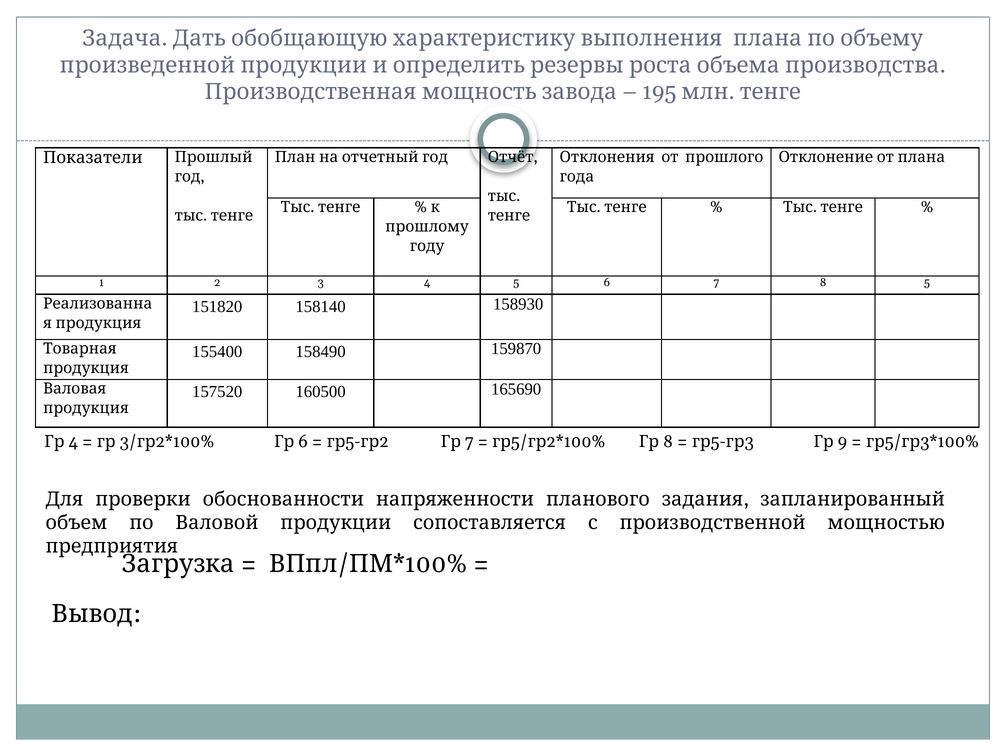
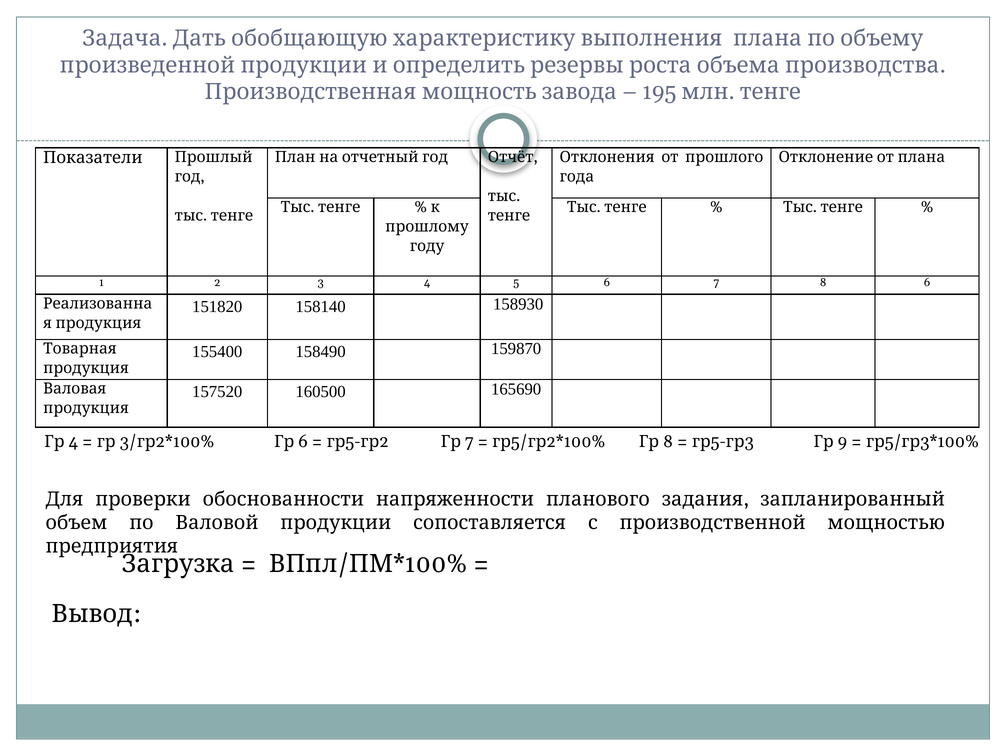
8 5: 5 -> 6
